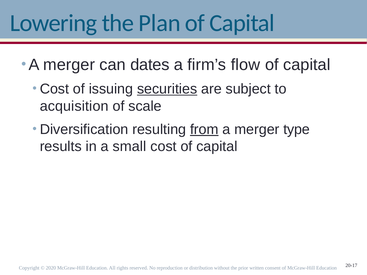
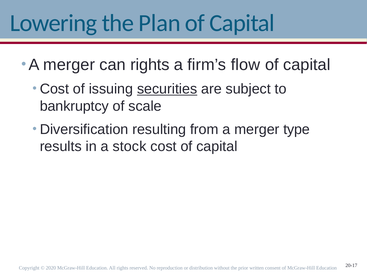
can dates: dates -> rights
acquisition: acquisition -> bankruptcy
from underline: present -> none
small: small -> stock
